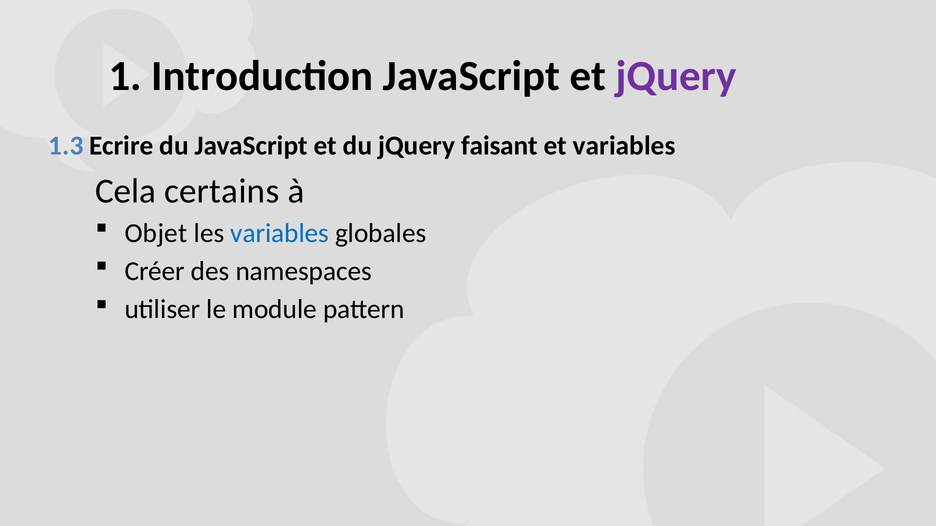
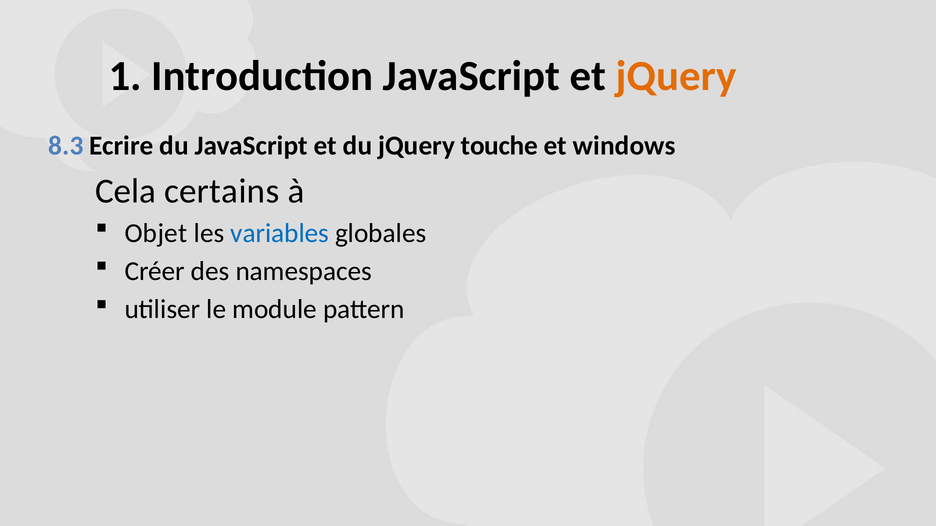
jQuery at (676, 76) colour: purple -> orange
1.3: 1.3 -> 8.3
faisant: faisant -> touche
et variables: variables -> windows
